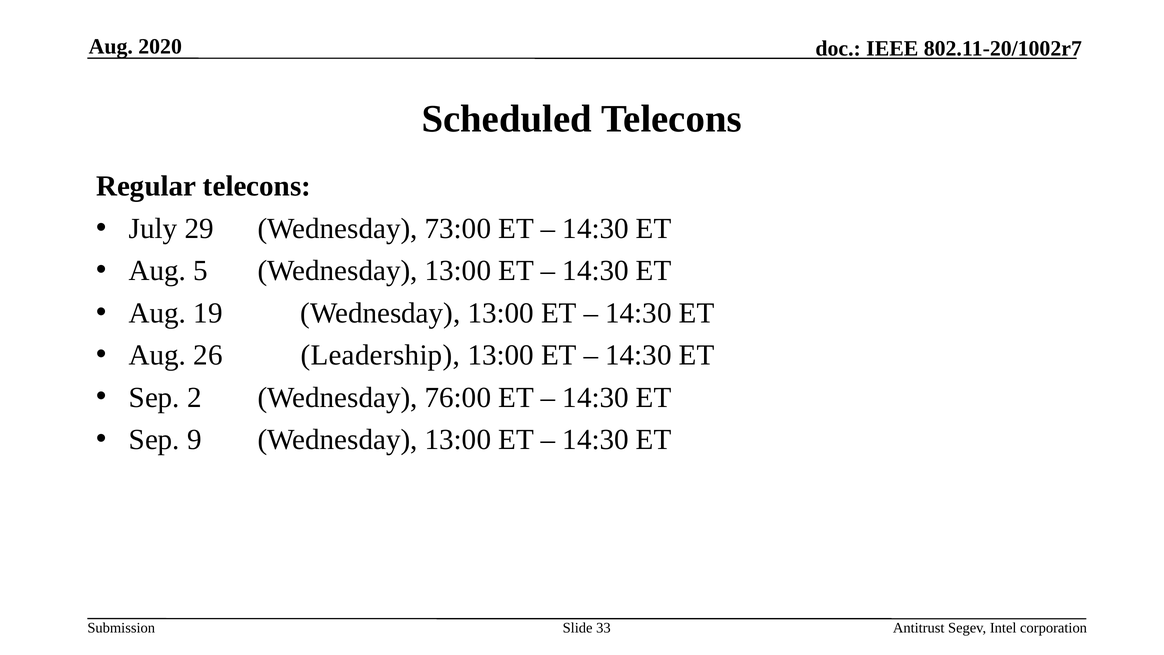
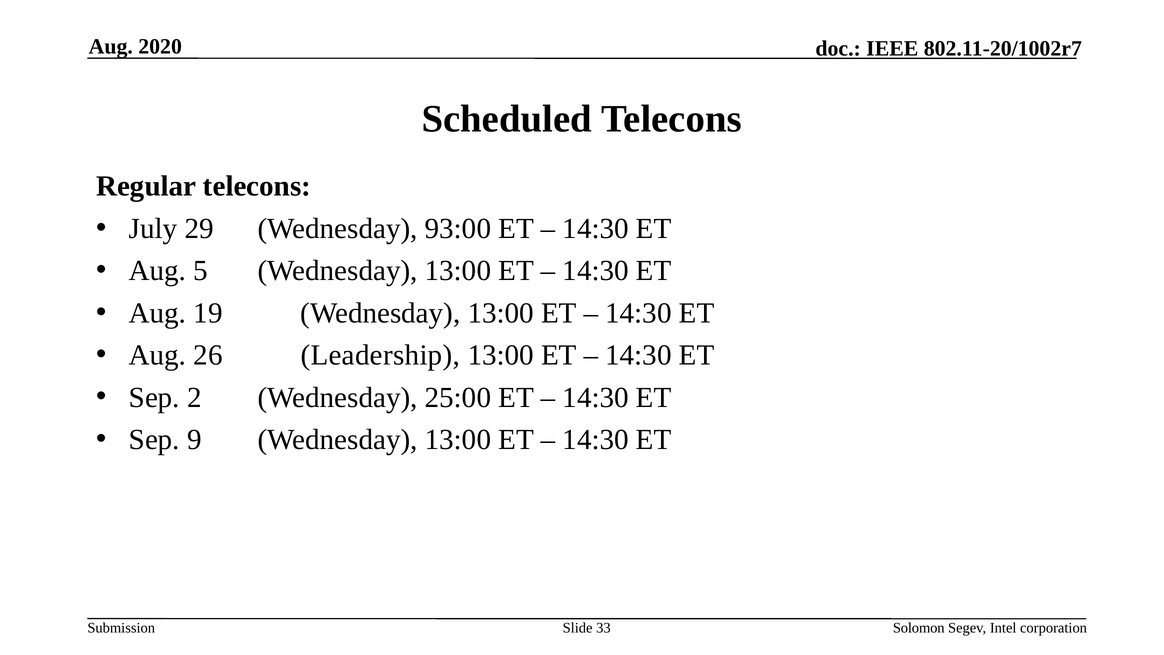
73:00: 73:00 -> 93:00
76:00: 76:00 -> 25:00
Antitrust: Antitrust -> Solomon
